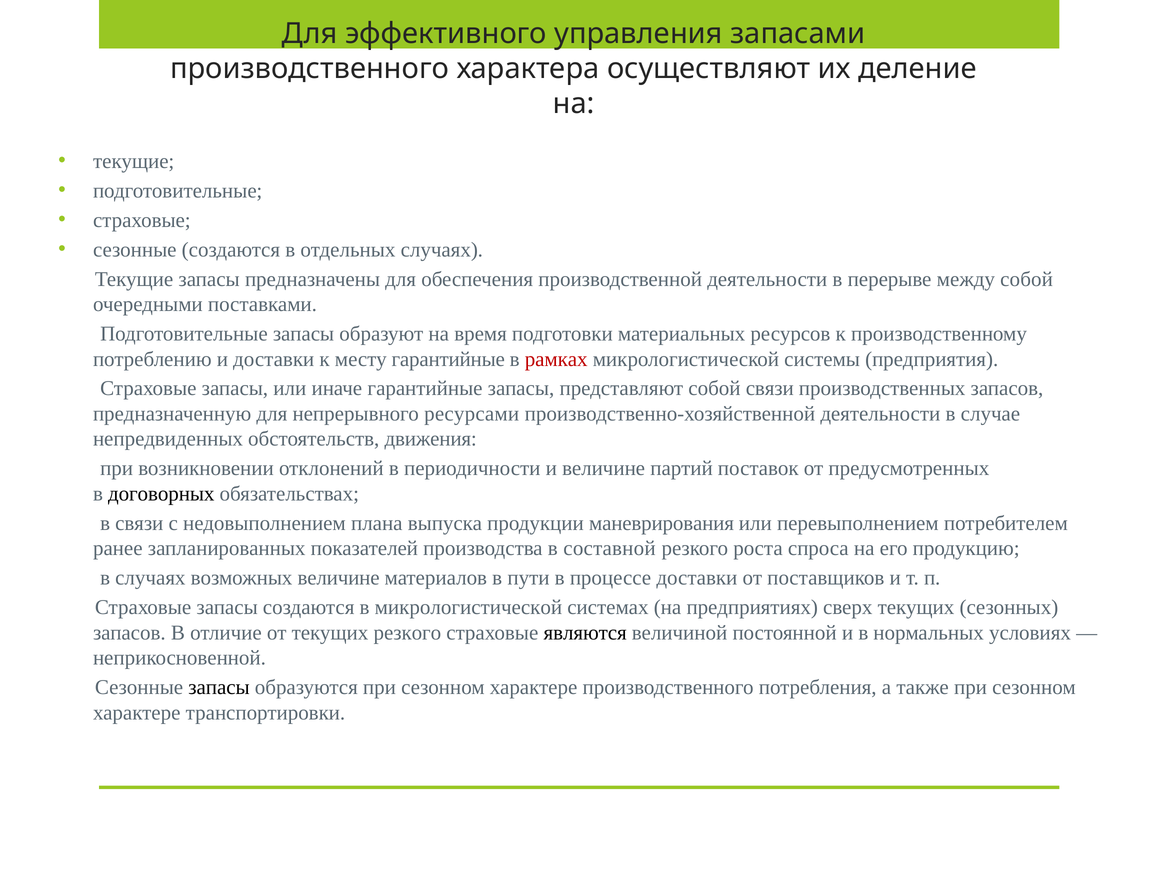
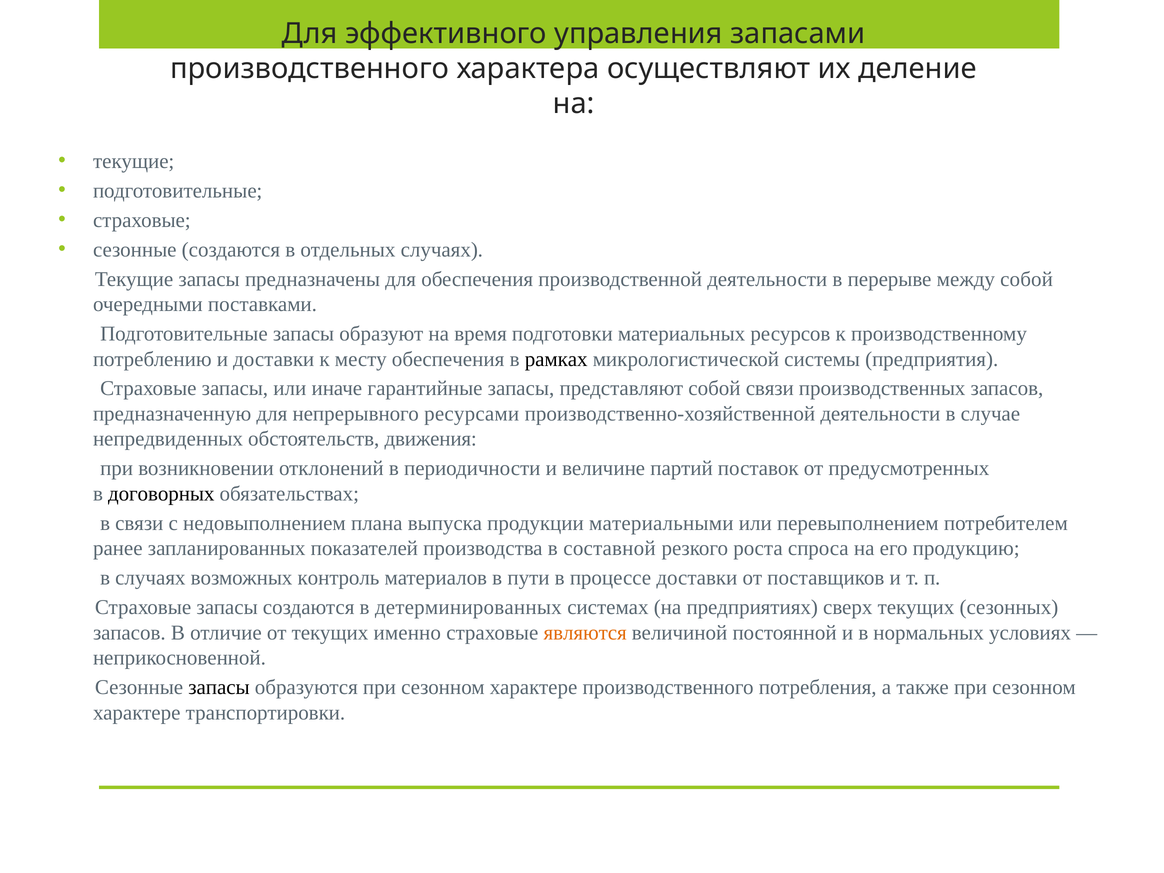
месту гарантийные: гарантийные -> обеспечения
рамках colour: red -> black
маневрирования: маневрирования -> материальными
возможных величине: величине -> контроль
в микрологистической: микрологистической -> детерминированных
текущих резкого: резкого -> именно
являются colour: black -> orange
